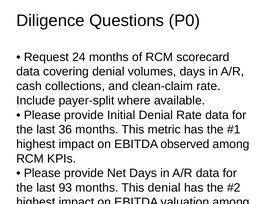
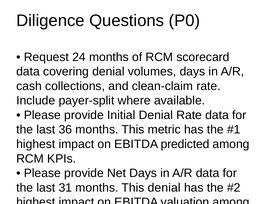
observed: observed -> predicted
93: 93 -> 31
